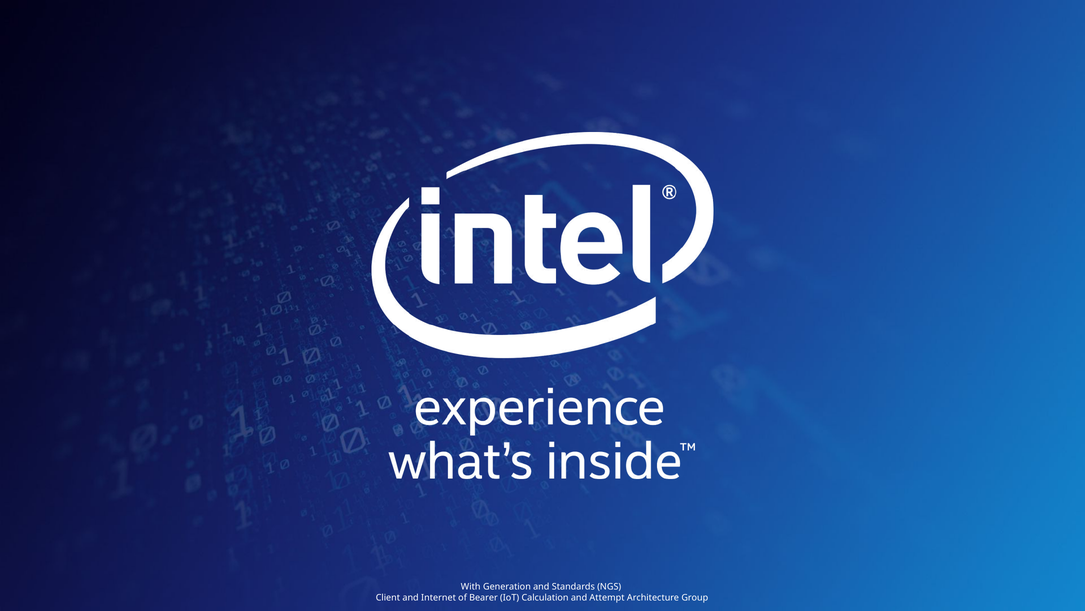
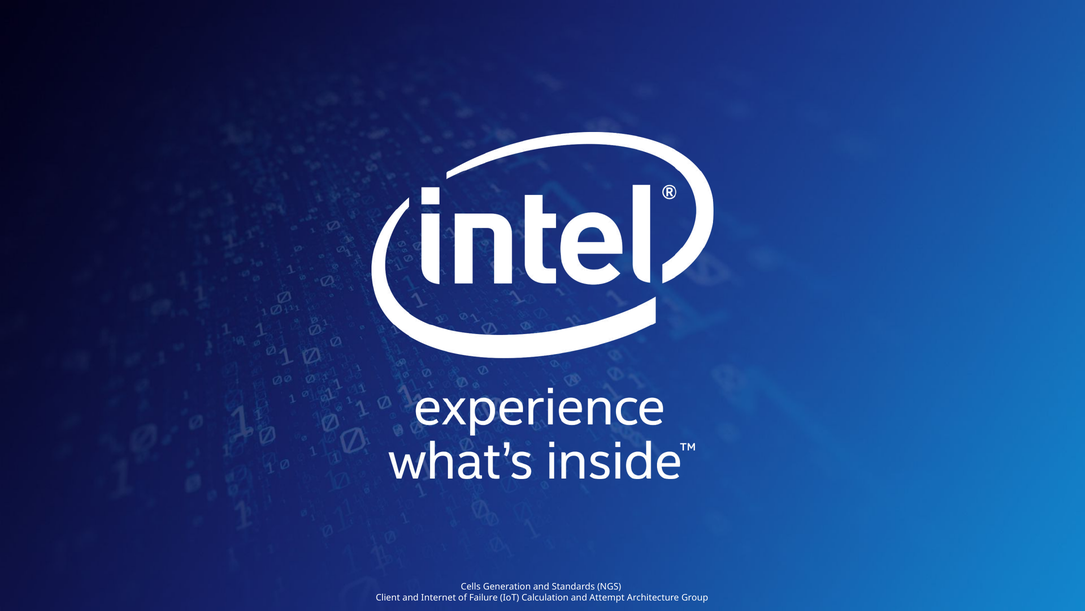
With: With -> Cells
Bearer: Bearer -> Failure
